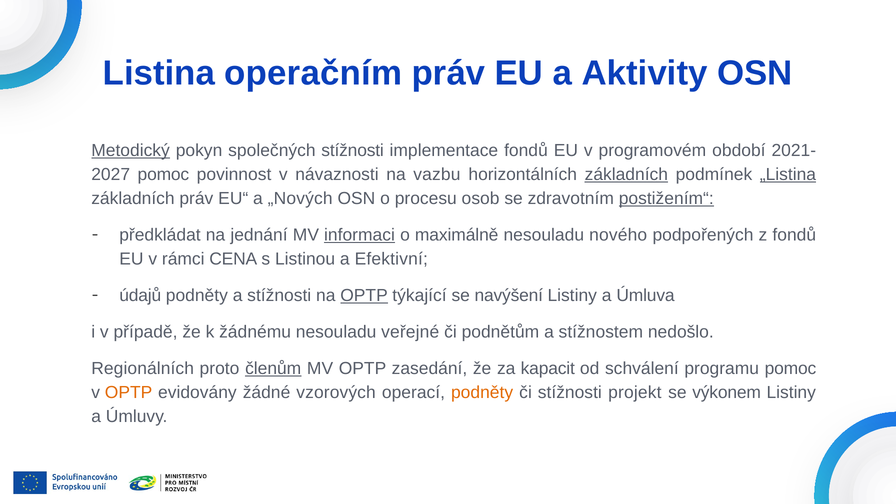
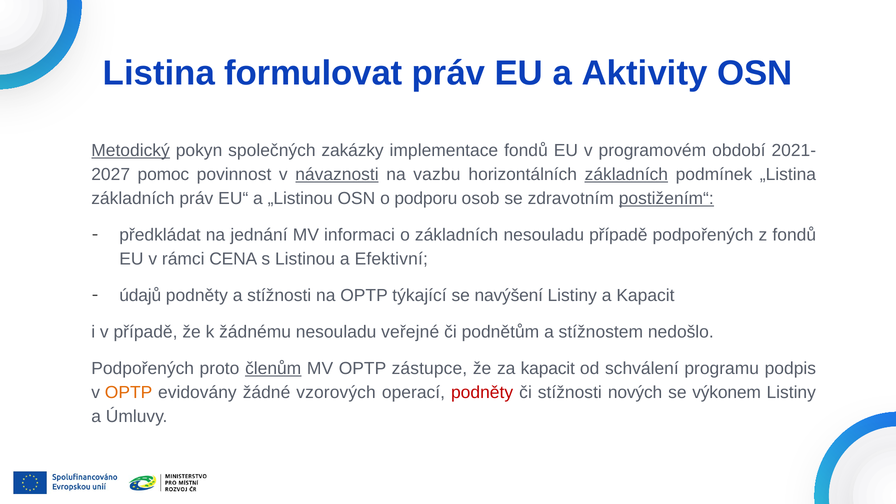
operačním: operačním -> formulovat
společných stížnosti: stížnosti -> zakázky
návaznosti underline: none -> present
„Listina underline: present -> none
„Nových: „Nových -> „Listinou
procesu: procesu -> podporu
informaci underline: present -> none
o maximálně: maximálně -> základních
nesouladu nového: nového -> případě
OPTP at (364, 295) underline: present -> none
a Úmluva: Úmluva -> Kapacit
Regionálních at (143, 368): Regionálních -> Podpořených
zasedání: zasedání -> zástupce
programu pomoc: pomoc -> podpis
podněty at (482, 392) colour: orange -> red
projekt: projekt -> nových
